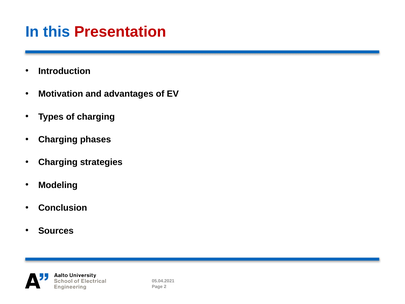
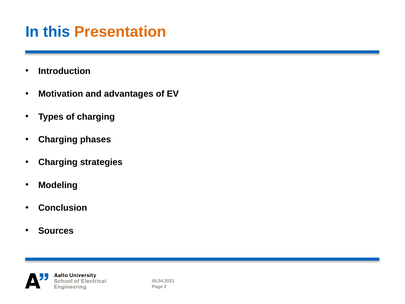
Presentation colour: red -> orange
